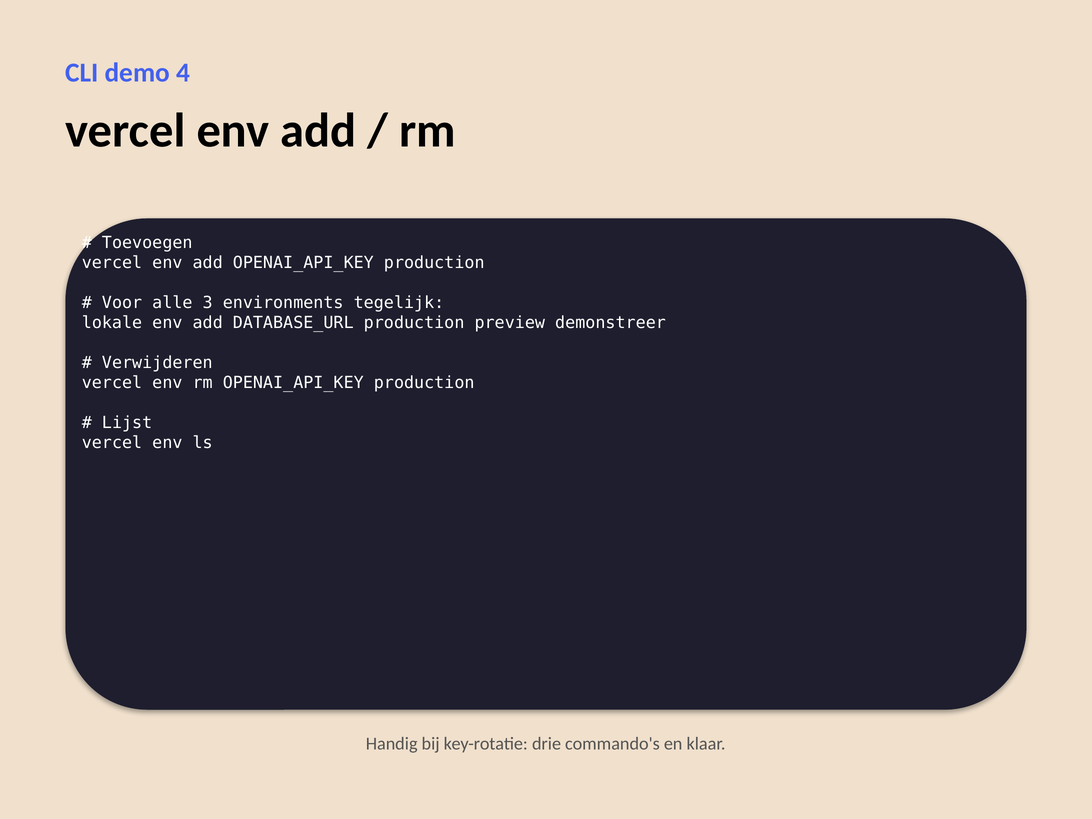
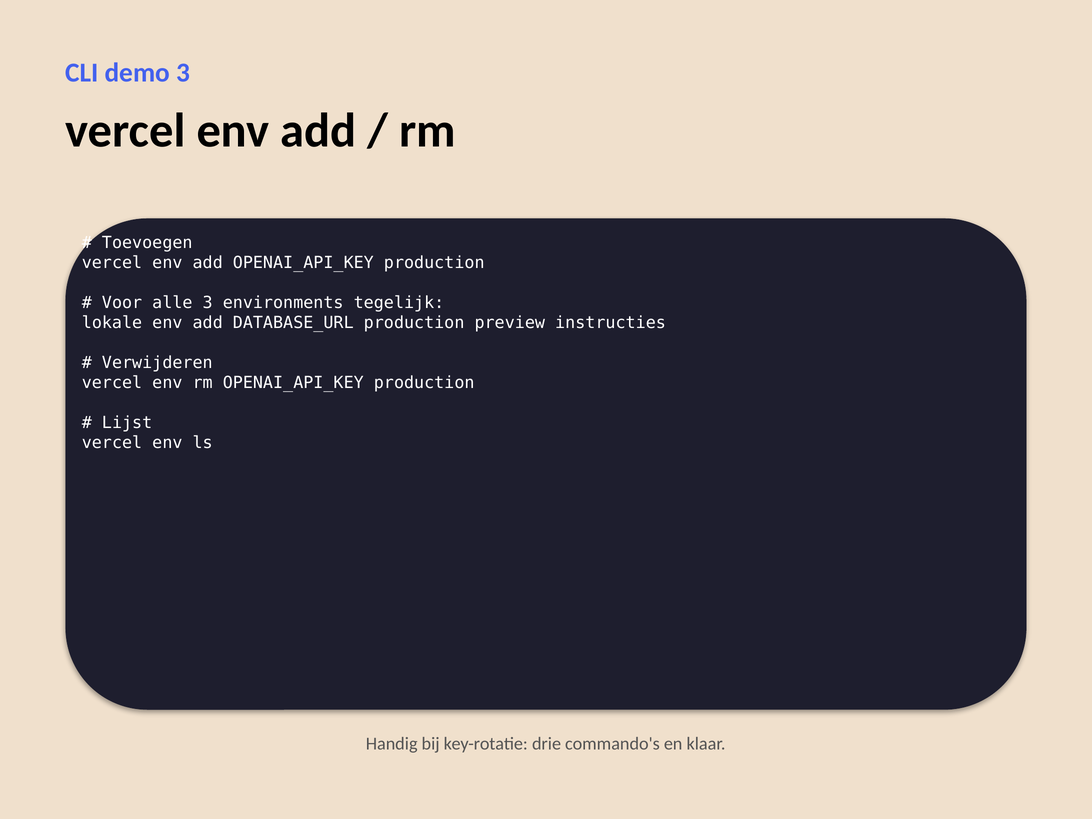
demo 4: 4 -> 3
demonstreer: demonstreer -> instructies
